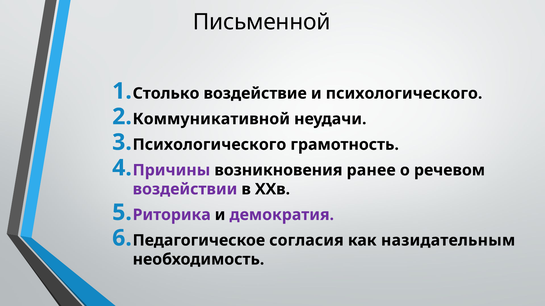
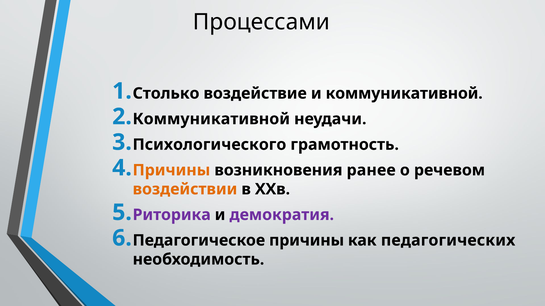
Письменной: Письменной -> Процессами
и психологического: психологического -> коммуникативной
Причины at (171, 170) colour: purple -> orange
воздействии colour: purple -> orange
Педагогическое согласия: согласия -> причины
назидательным: назидательным -> педагогических
